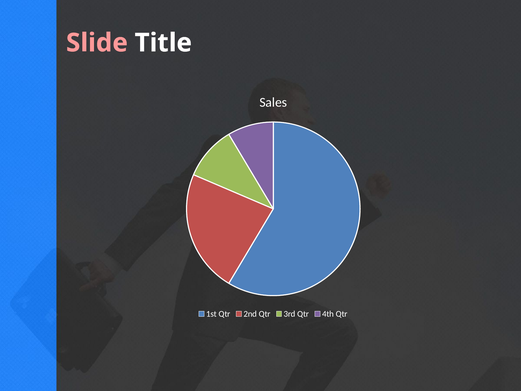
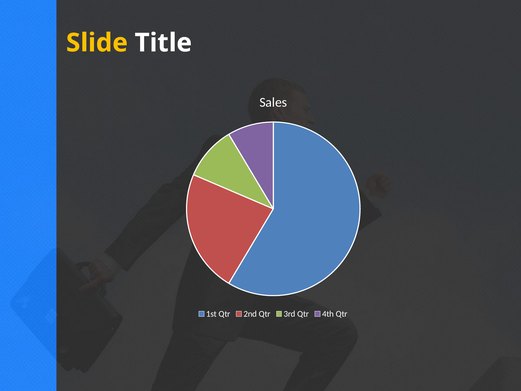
Slide colour: pink -> yellow
